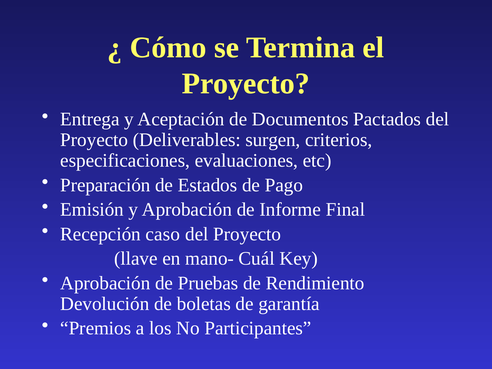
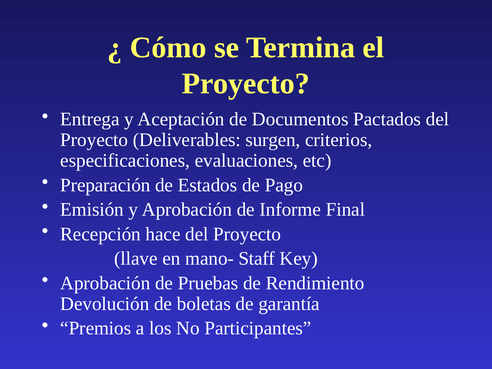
caso: caso -> hace
Cuál: Cuál -> Staff
